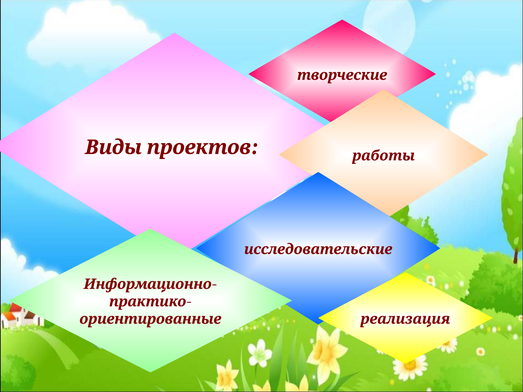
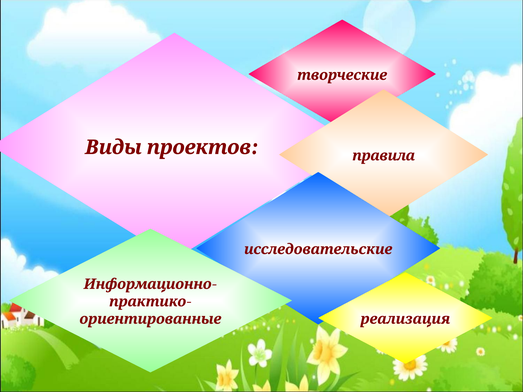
работы: работы -> правила
